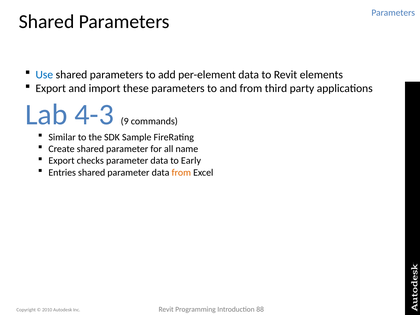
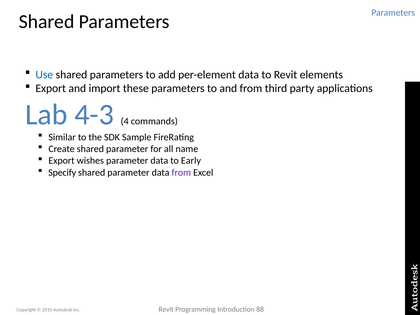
9: 9 -> 4
checks: checks -> wishes
Entries: Entries -> Specify
from at (181, 173) colour: orange -> purple
